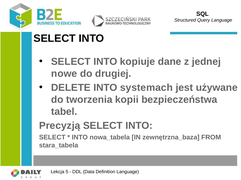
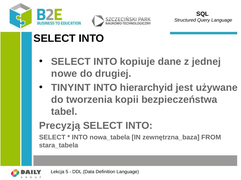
DELETE: DELETE -> TINYINT
systemach: systemach -> hierarchyid
